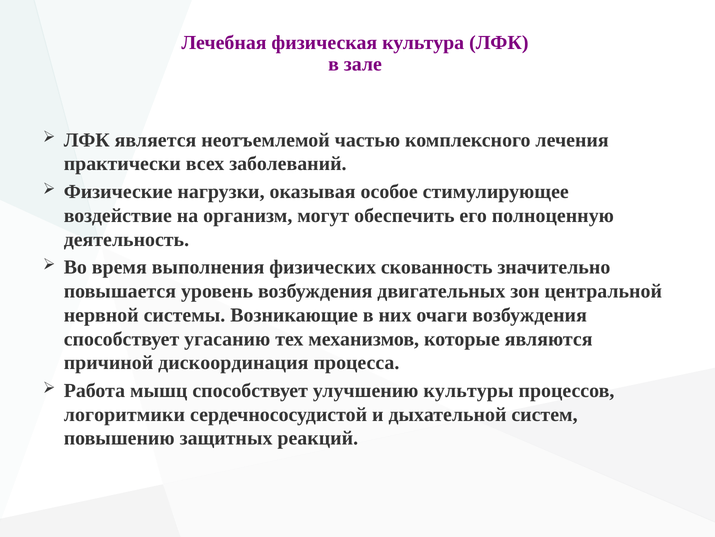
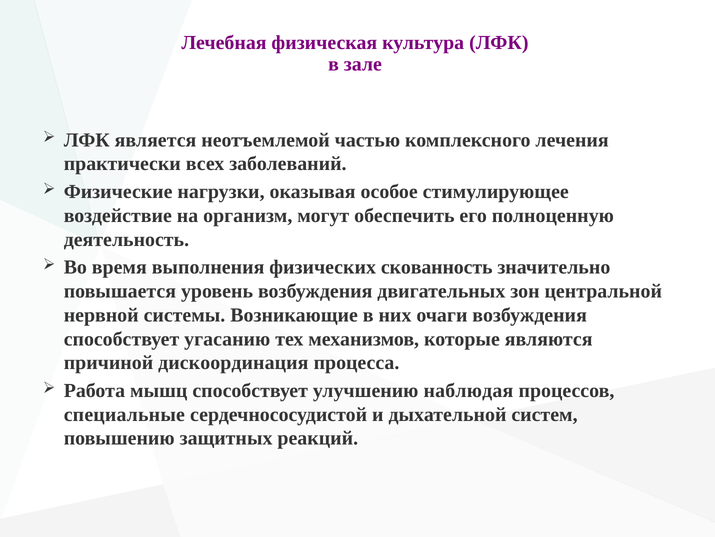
культуры: культуры -> наблюдая
логоритмики: логоритмики -> специальные
